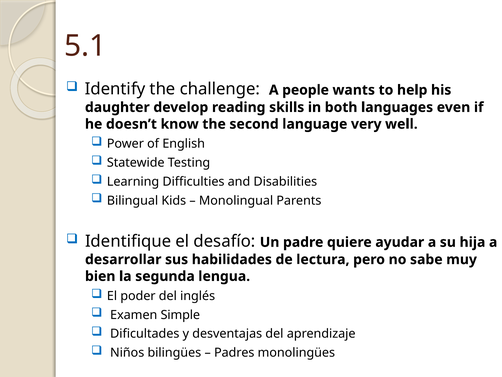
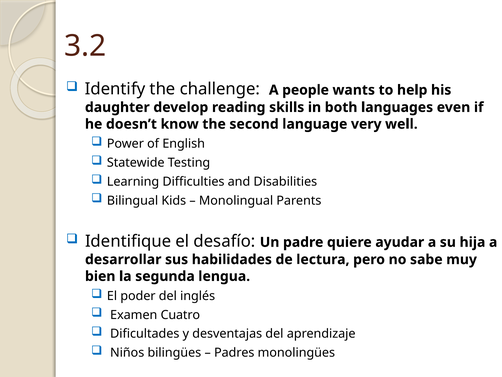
5.1: 5.1 -> 3.2
Simple: Simple -> Cuatro
